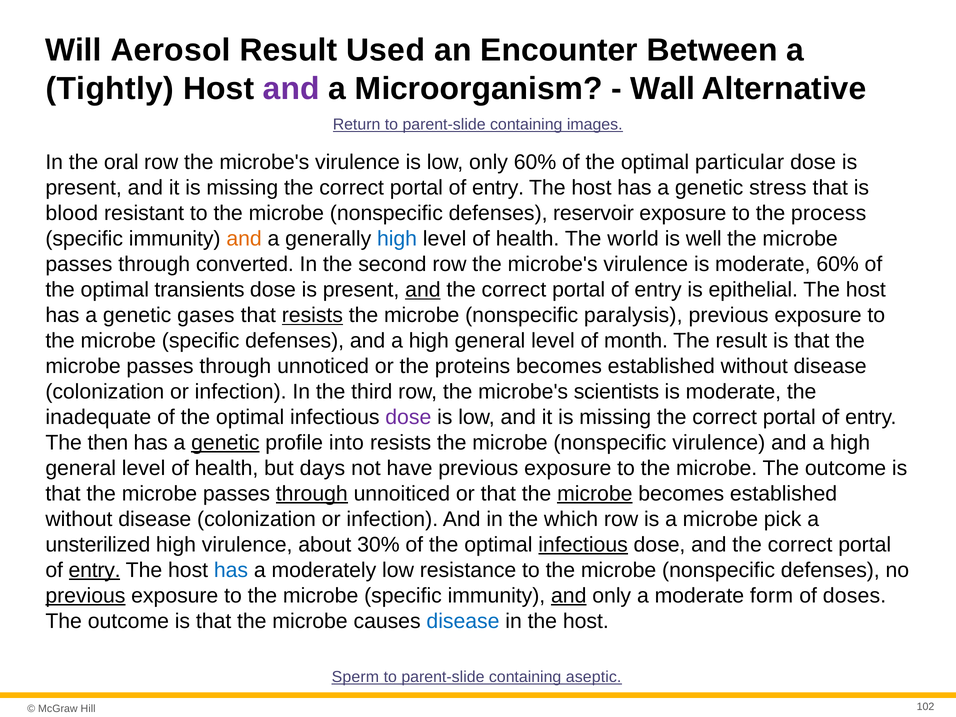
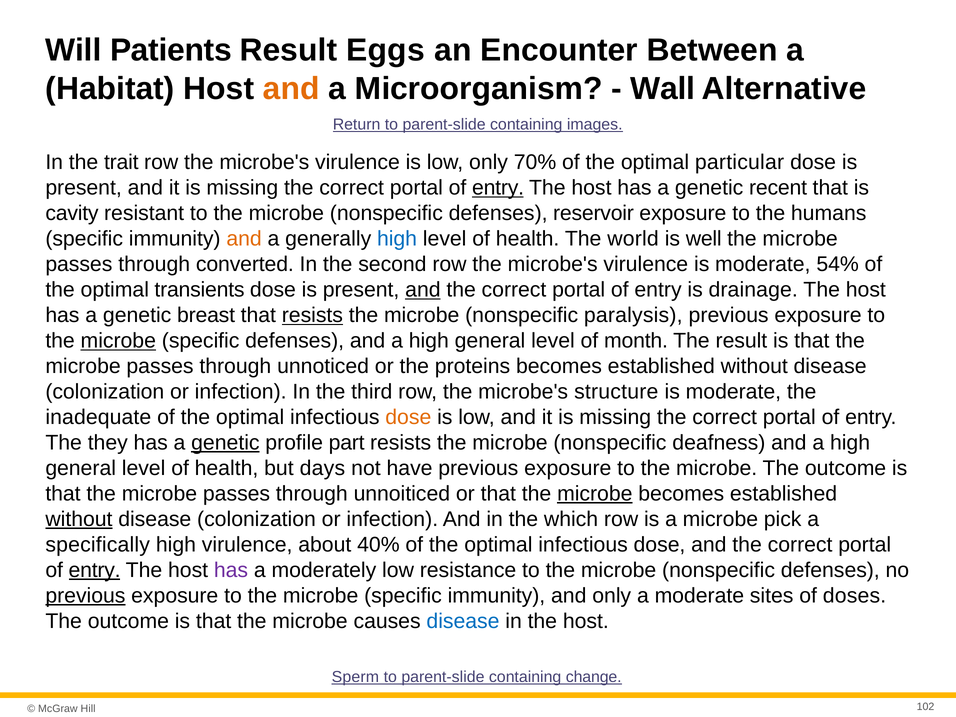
Aerosol: Aerosol -> Patients
Used: Used -> Eggs
Tightly: Tightly -> Habitat
and at (291, 89) colour: purple -> orange
oral: oral -> trait
only 60%: 60% -> 70%
entry at (498, 188) underline: none -> present
stress: stress -> recent
blood: blood -> cavity
process: process -> humans
moderate 60%: 60% -> 54%
epithelial: epithelial -> drainage
gases: gases -> breast
microbe at (118, 341) underline: none -> present
scientists: scientists -> structure
dose at (408, 417) colour: purple -> orange
then: then -> they
into: into -> part
nonspecific virulence: virulence -> deafness
through at (312, 494) underline: present -> none
without at (79, 519) underline: none -> present
unsterilized: unsterilized -> specifically
30%: 30% -> 40%
infectious at (583, 545) underline: present -> none
has at (231, 570) colour: blue -> purple
and at (569, 596) underline: present -> none
form: form -> sites
aseptic: aseptic -> change
